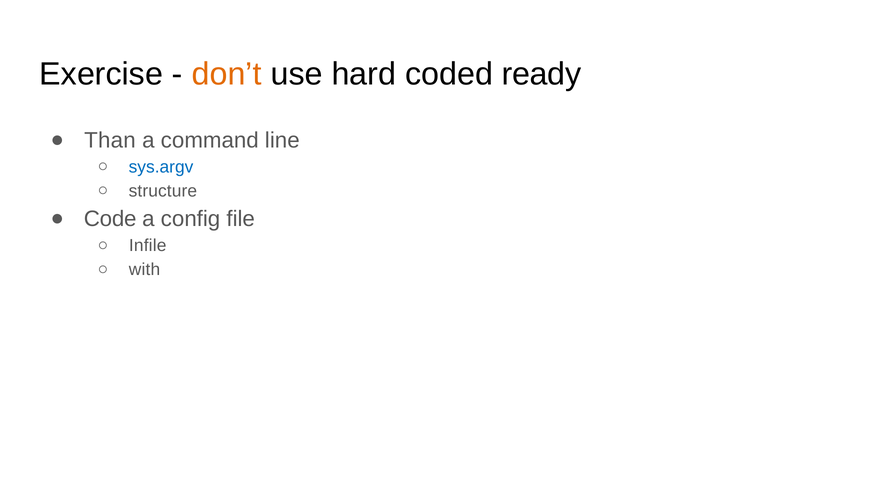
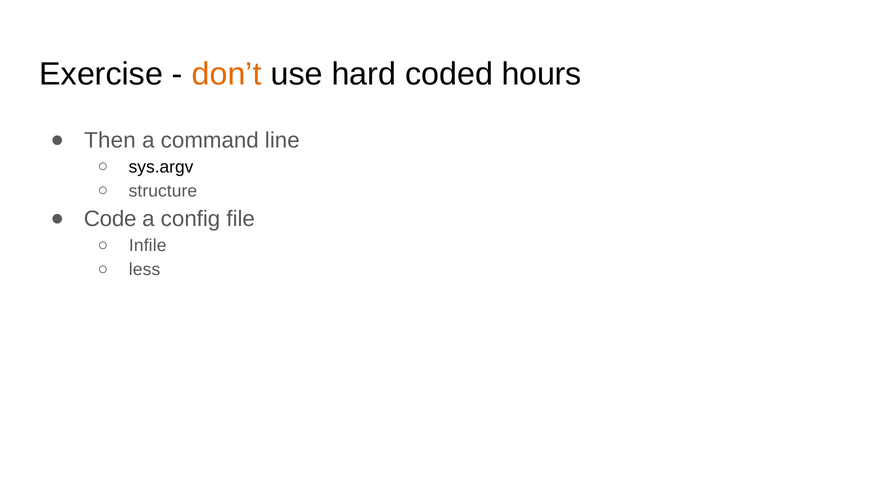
ready: ready -> hours
Than: Than -> Then
sys.argv colour: blue -> black
with: with -> less
